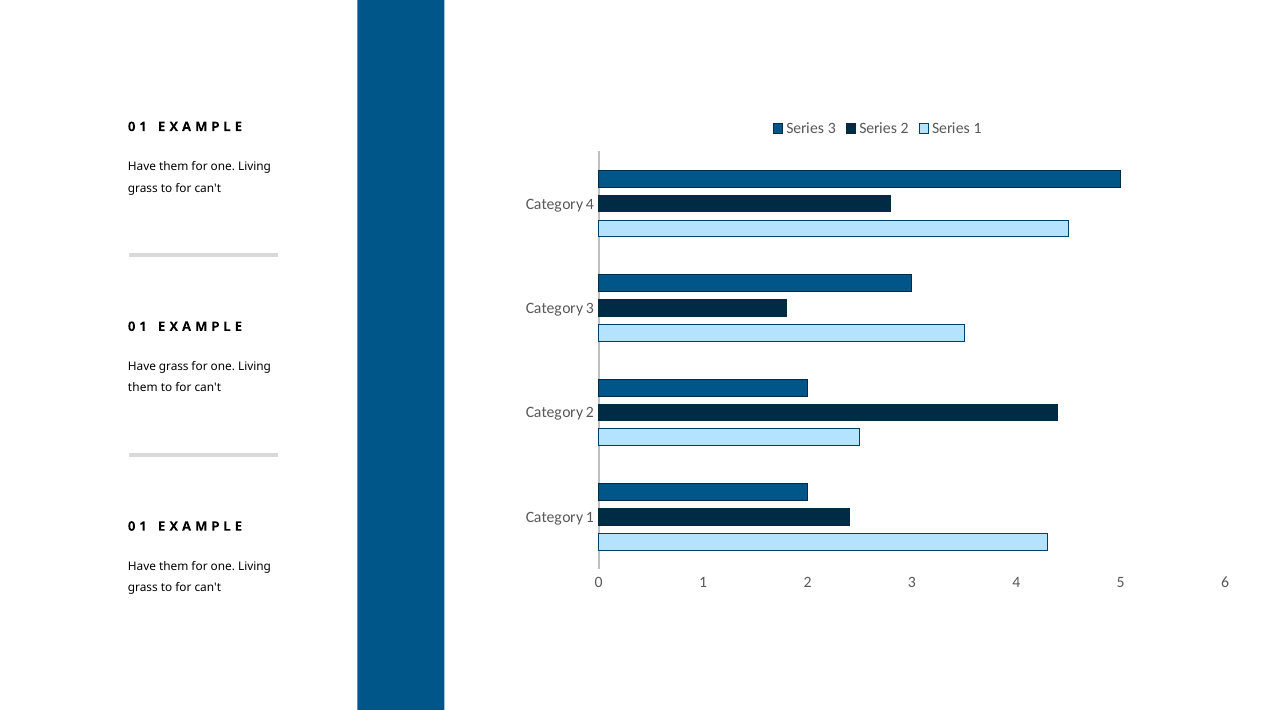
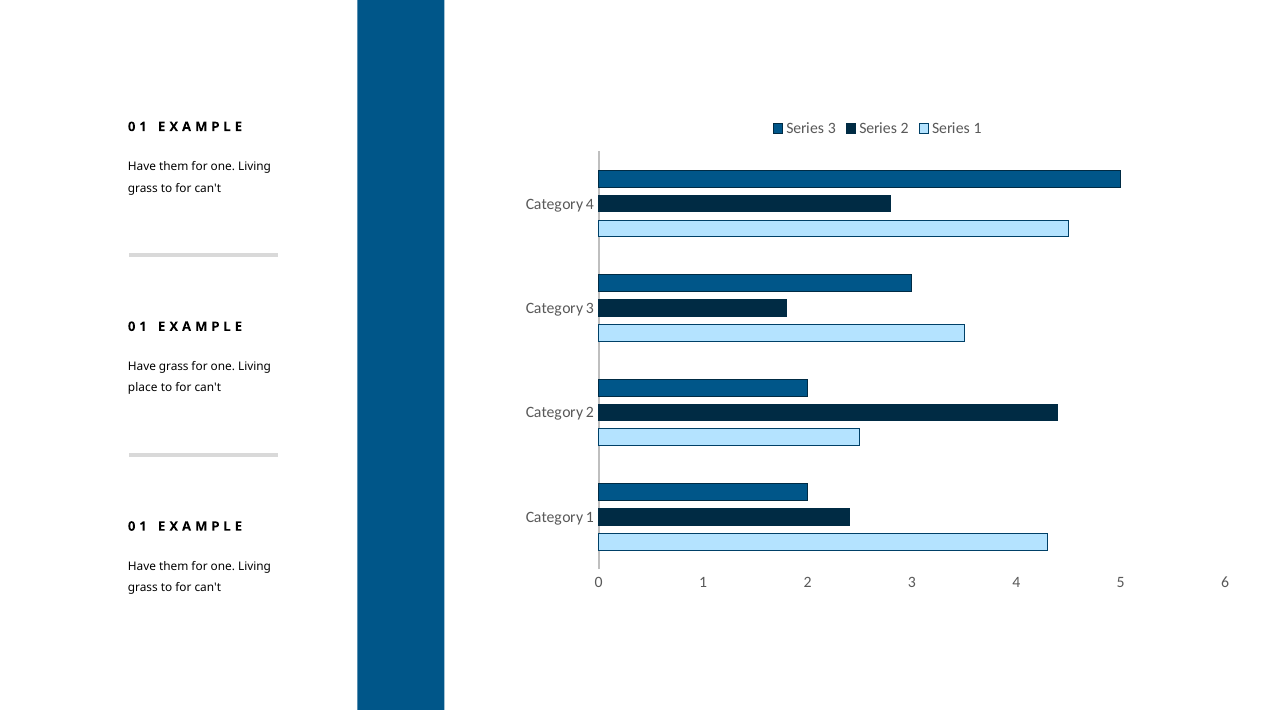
them at (143, 388): them -> place
